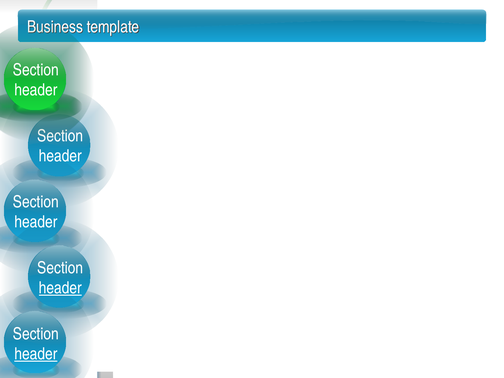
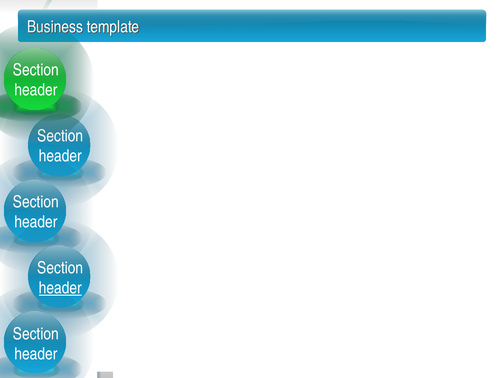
header at (36, 354) underline: present -> none
